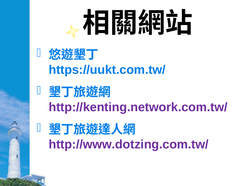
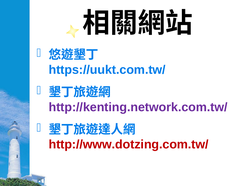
http://www.dotzing.com.tw/ colour: purple -> red
